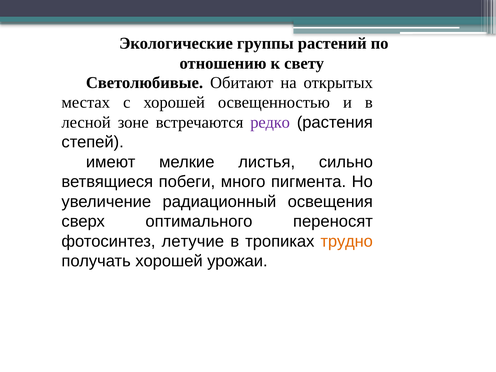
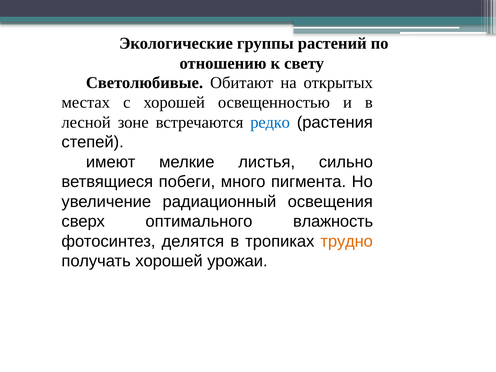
редко colour: purple -> blue
переносят: переносят -> влажность
летучие: летучие -> делятся
